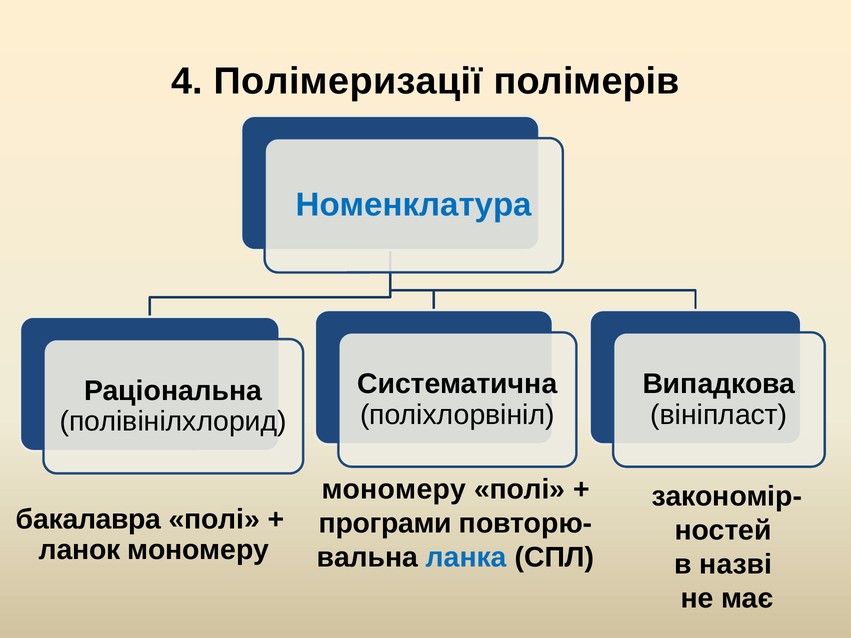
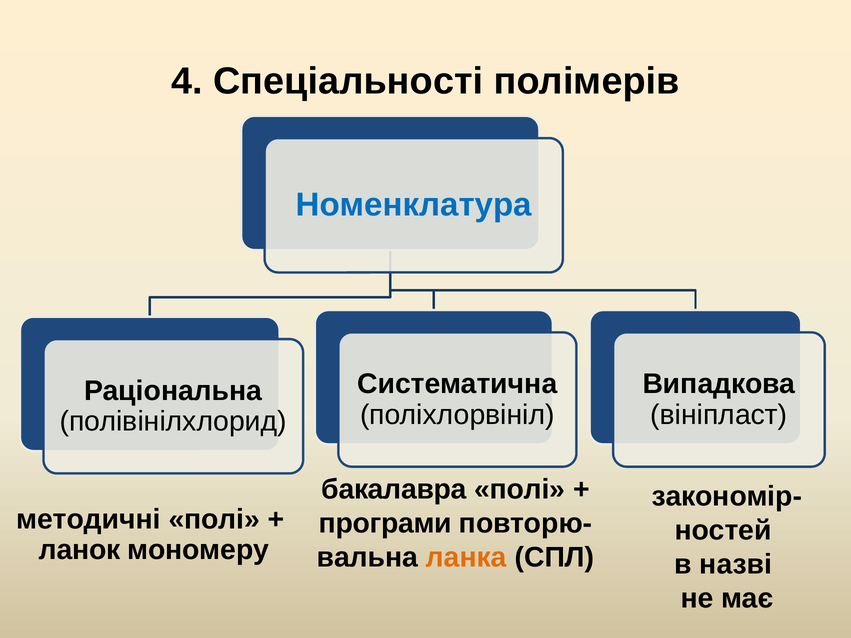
Полімеризації: Полімеризації -> Спеціальності
мономеру at (394, 490): мономеру -> бакалавра
бакалавра: бакалавра -> методичні
ланка colour: blue -> orange
